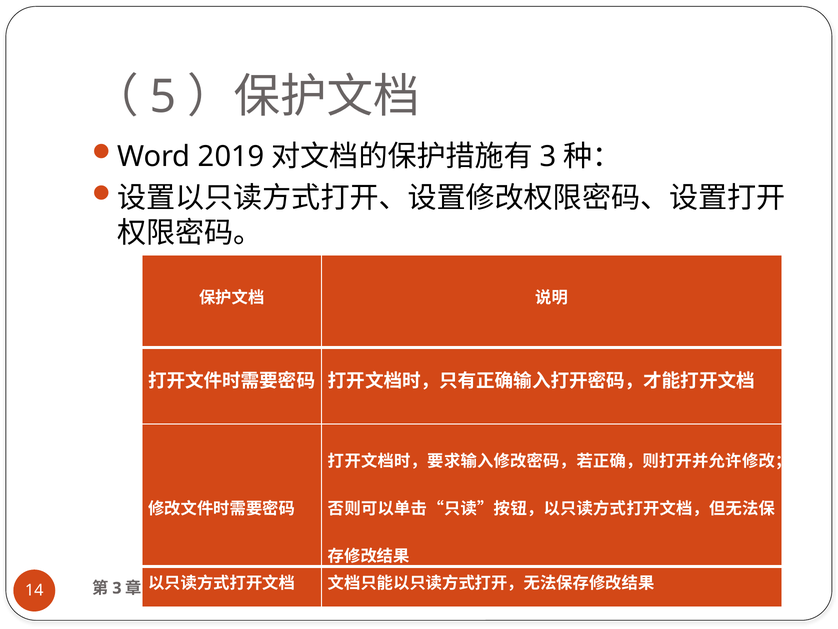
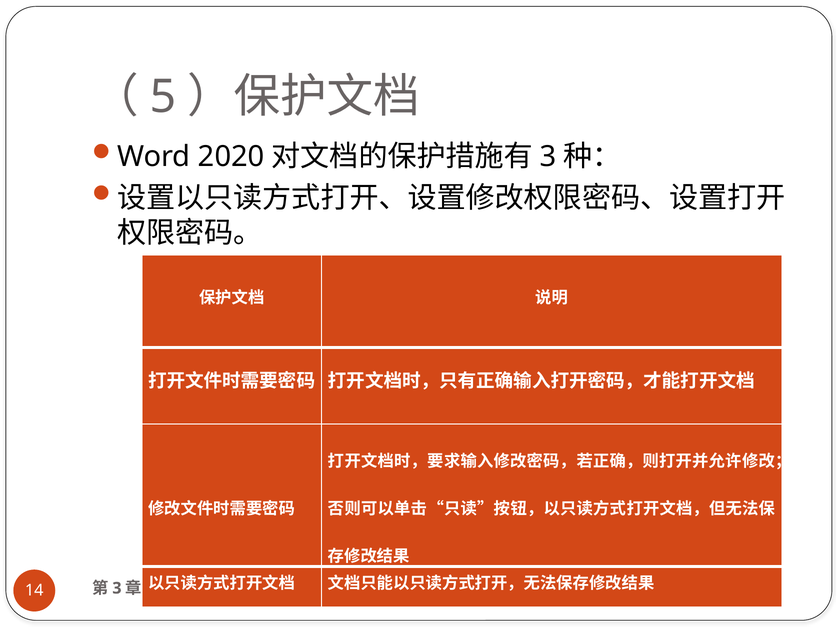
2019: 2019 -> 2020
